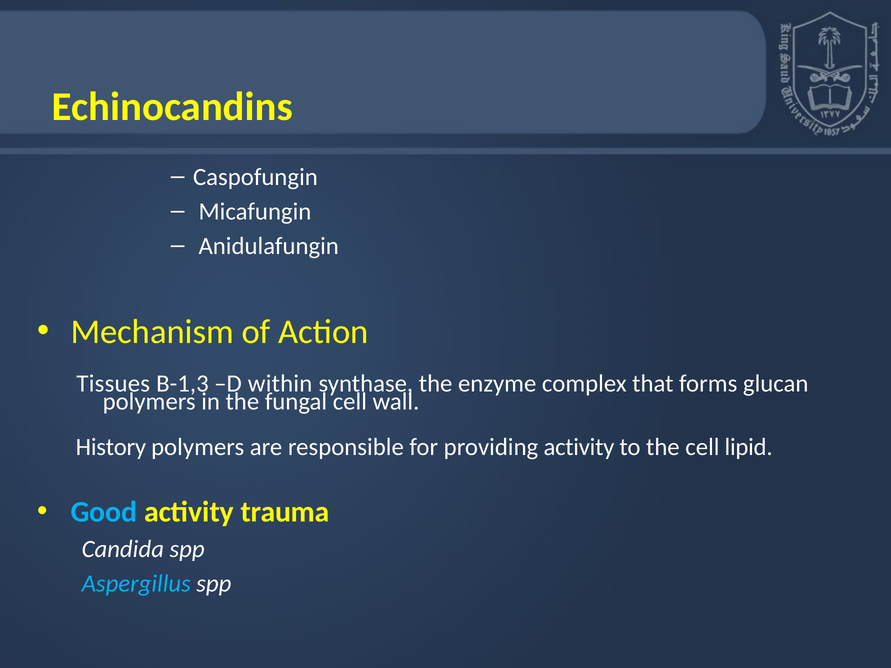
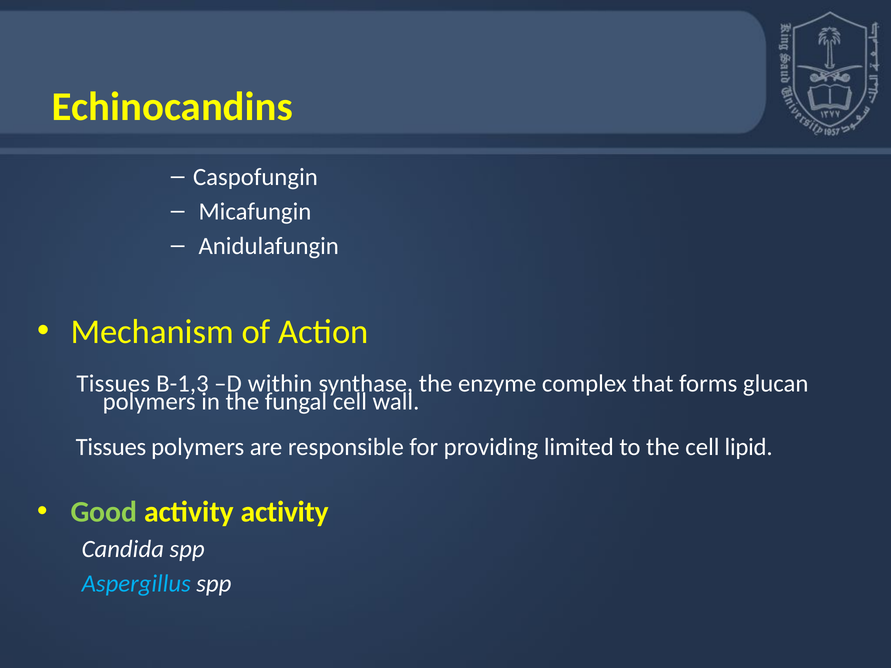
History at (111, 447): History -> Tissues
providing activity: activity -> limited
Good colour: light blue -> light green
activity trauma: trauma -> activity
